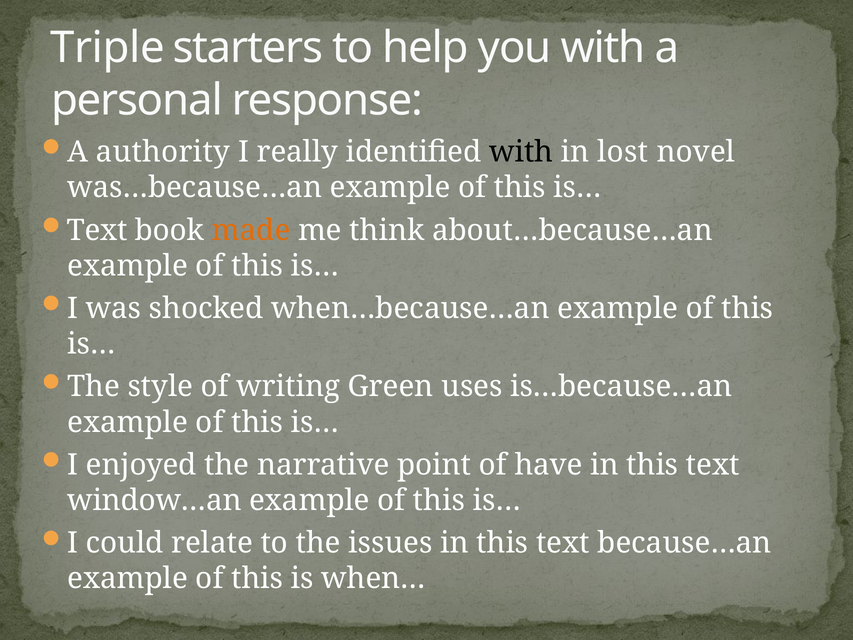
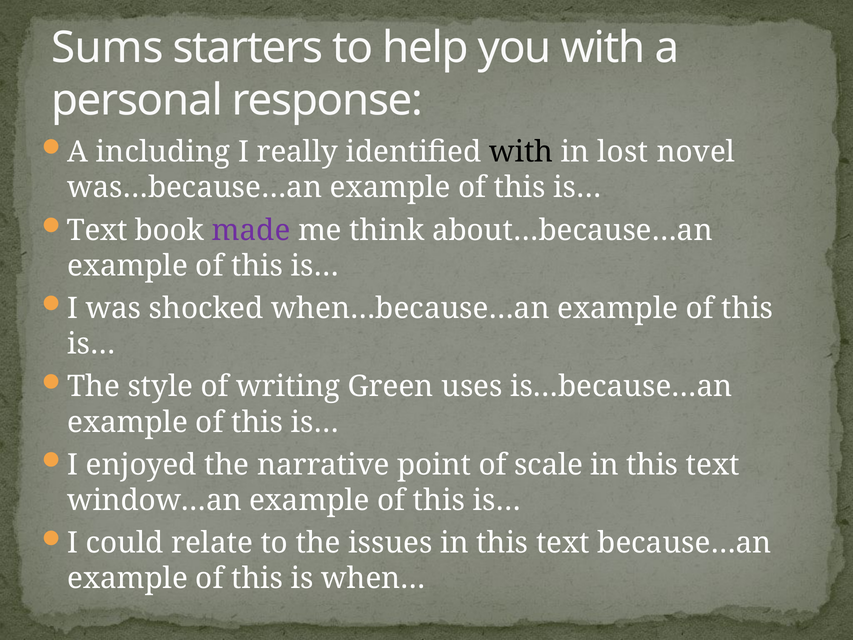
Triple: Triple -> Sums
authority: authority -> including
made colour: orange -> purple
have: have -> scale
